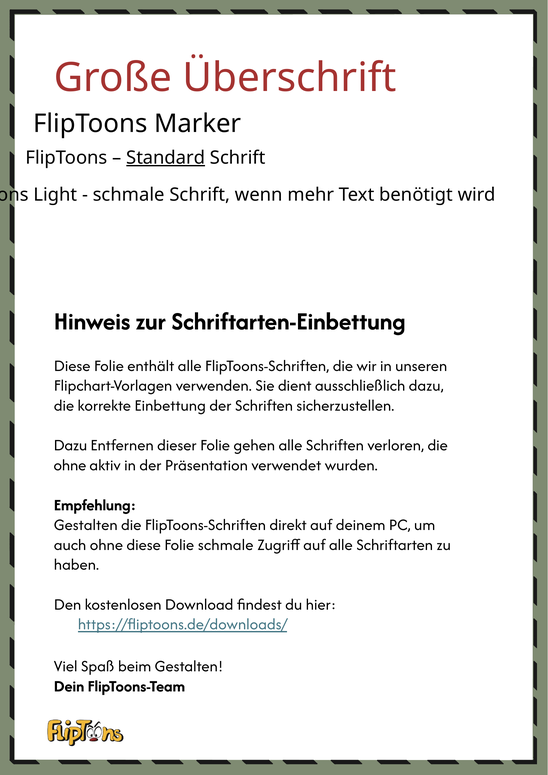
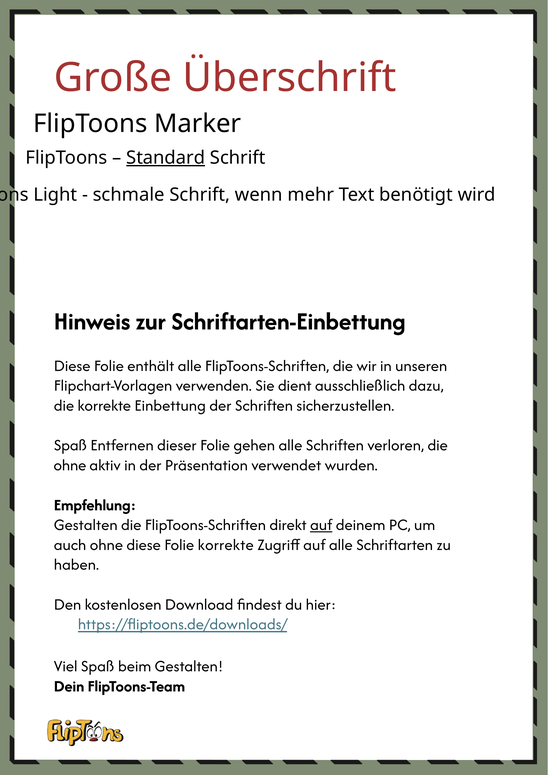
Dazu at (70, 445): Dazu -> Spaß
auf at (321, 525) underline: none -> present
Folie schmale: schmale -> korrekte
